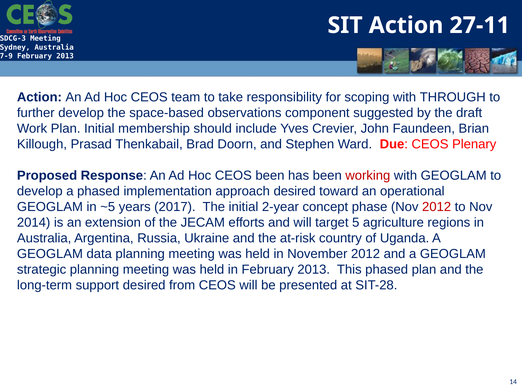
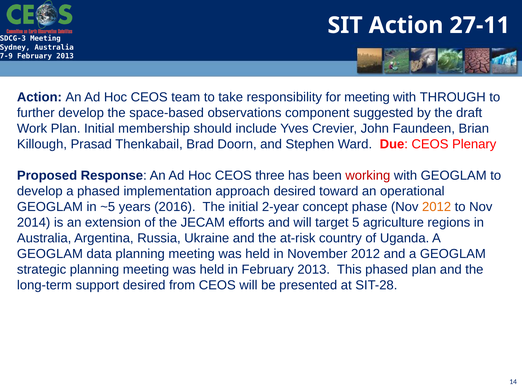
for scoping: scoping -> meeting
CEOS been: been -> three
2017: 2017 -> 2016
2012 at (437, 207) colour: red -> orange
